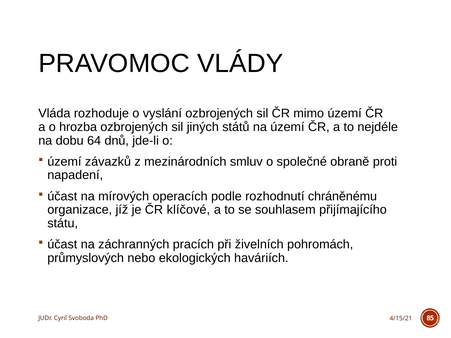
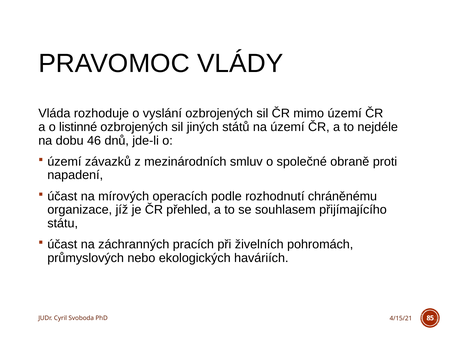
hrozba: hrozba -> listinné
64: 64 -> 46
klíčové: klíčové -> přehled
